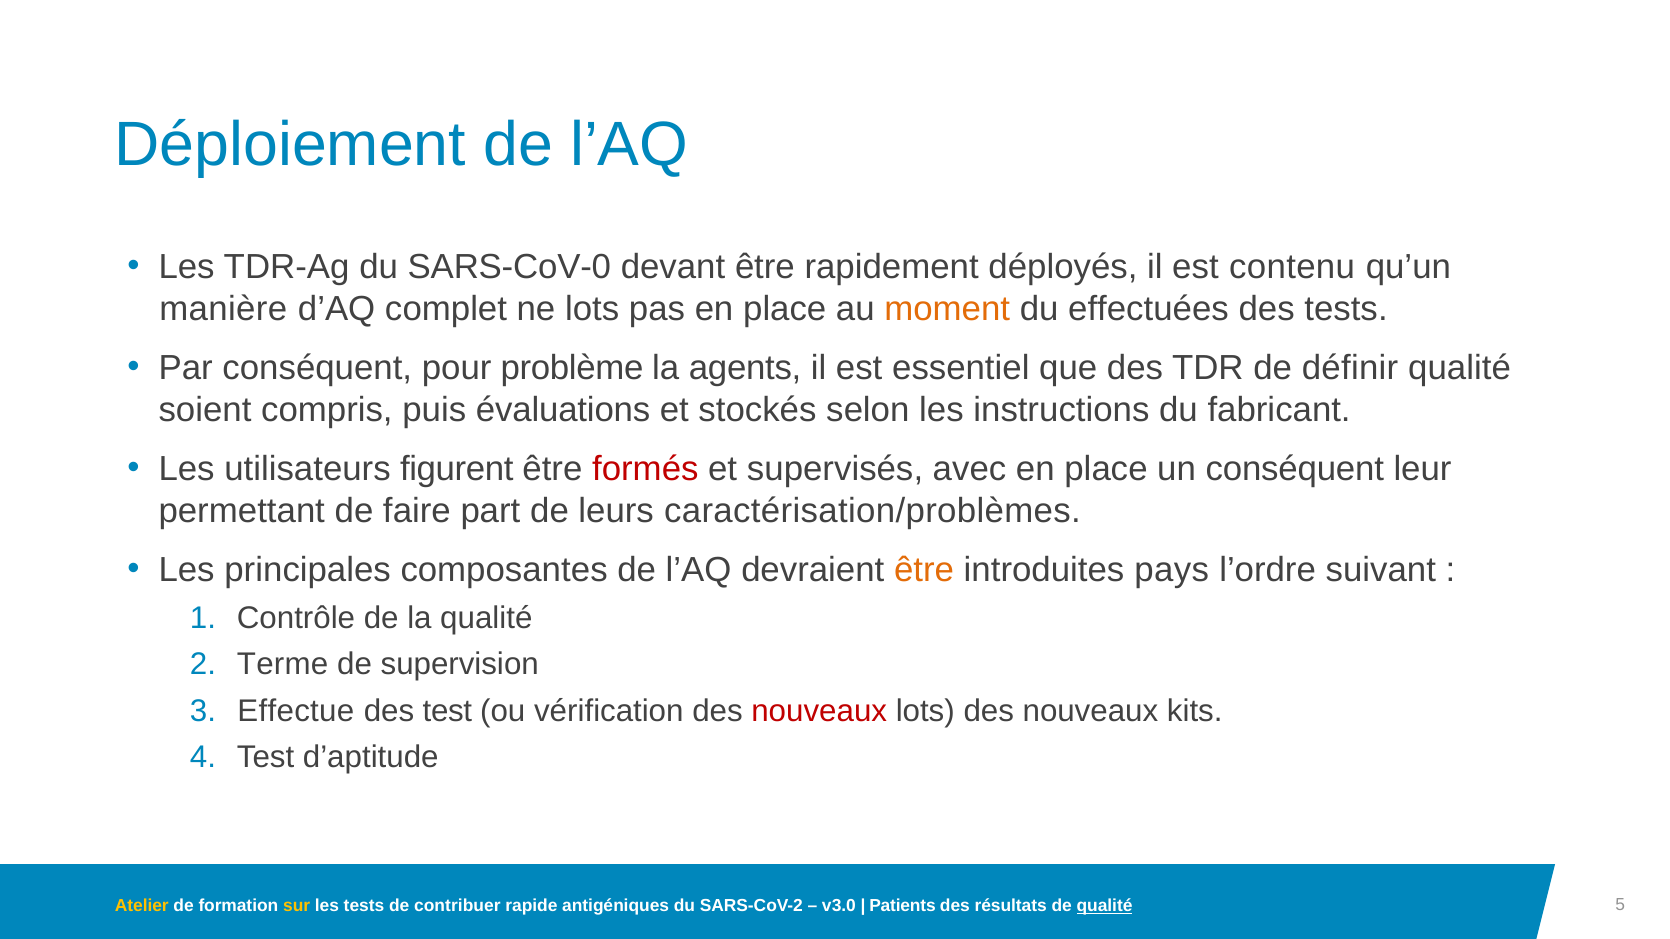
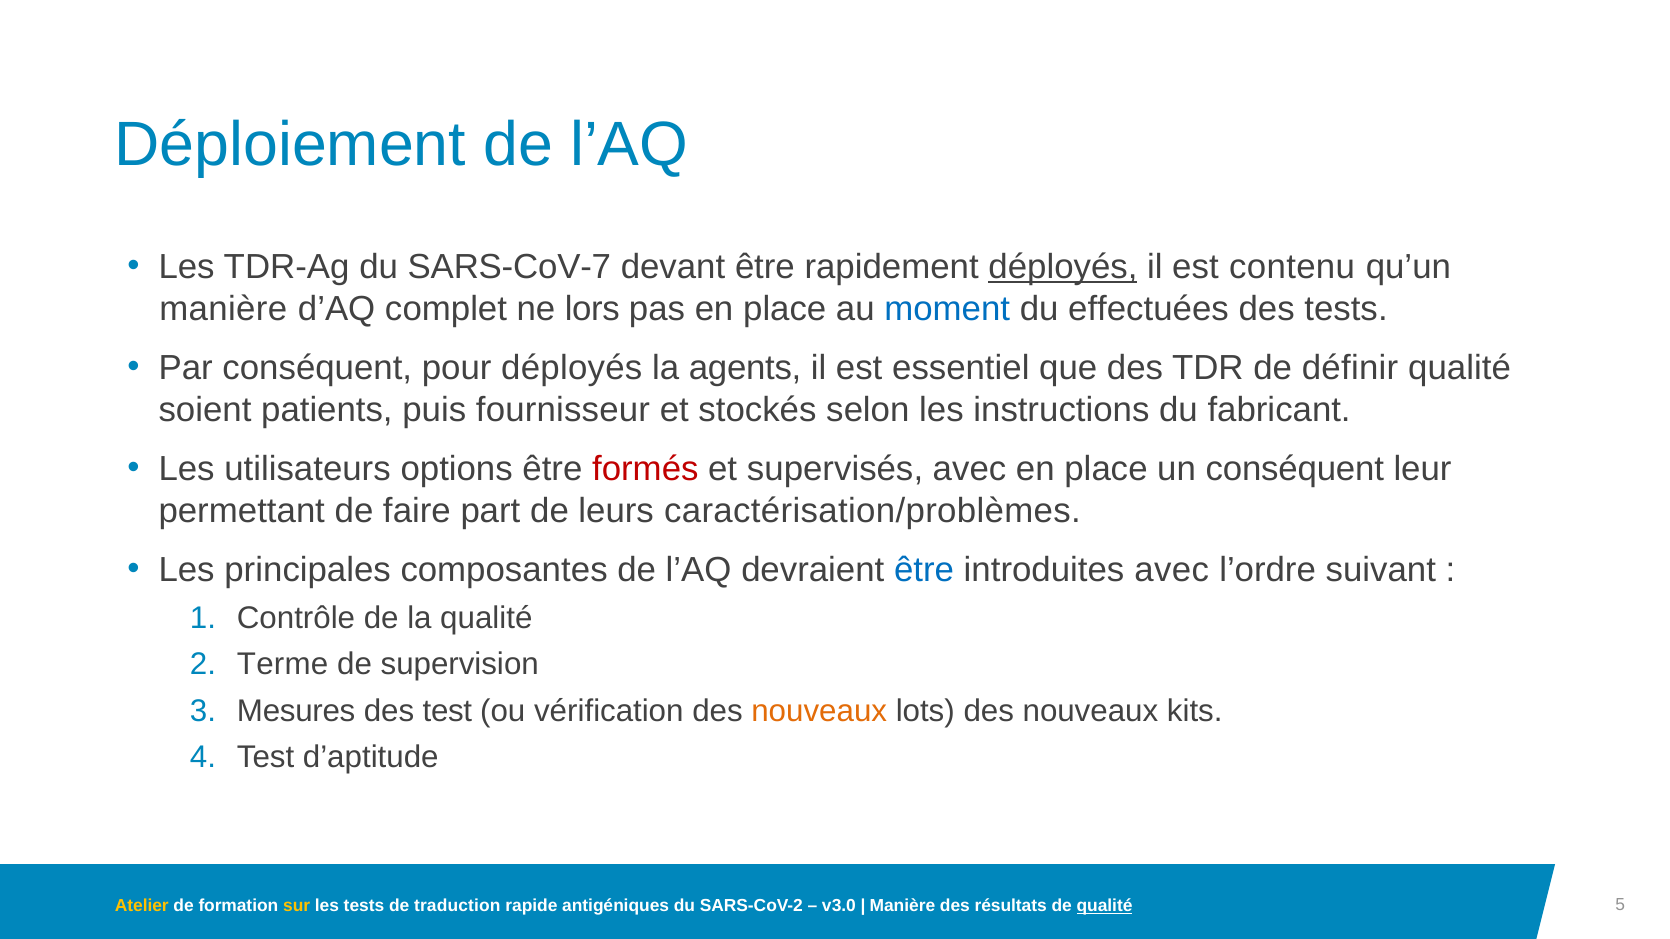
SARS-CoV-0: SARS-CoV-0 -> SARS-CoV-7
déployés at (1063, 267) underline: none -> present
ne lots: lots -> lors
moment colour: orange -> blue
pour problème: problème -> déployés
compris: compris -> patients
évaluations: évaluations -> fournisseur
figurent: figurent -> options
être at (924, 571) colour: orange -> blue
introduites pays: pays -> avec
Effectue: Effectue -> Mesures
nouveaux at (819, 711) colour: red -> orange
contribuer: contribuer -> traduction
Patients at (902, 906): Patients -> Manière
